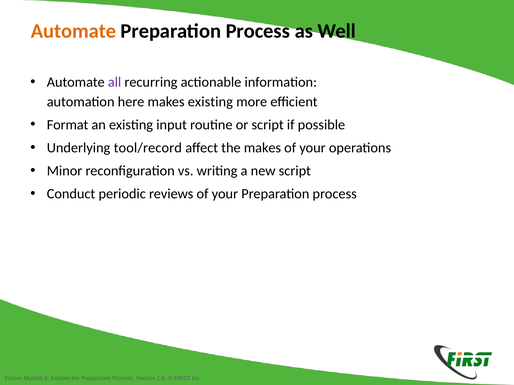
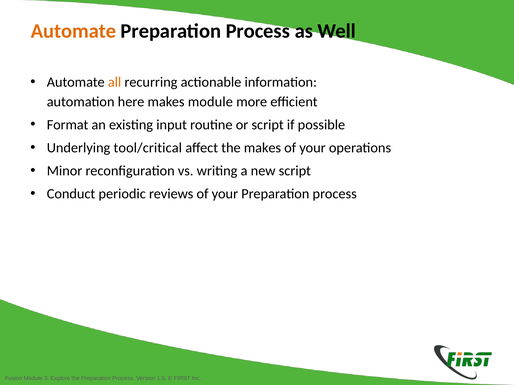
all colour: purple -> orange
makes existing: existing -> module
tool/record: tool/record -> tool/critical
